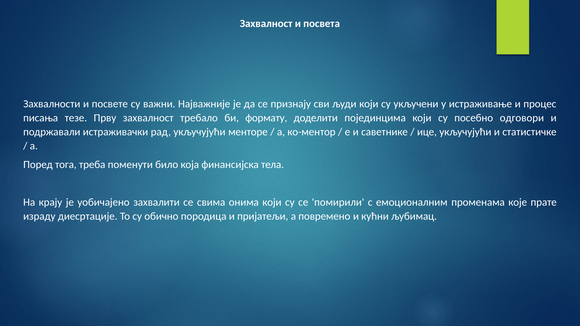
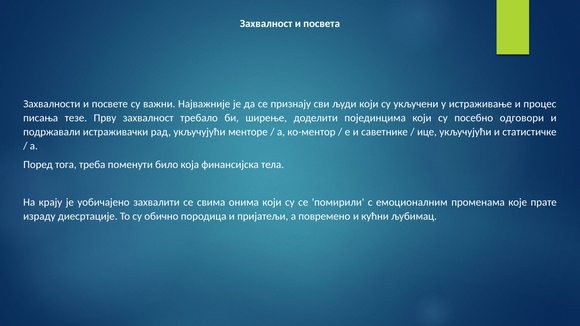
формату: формату -> ширење
